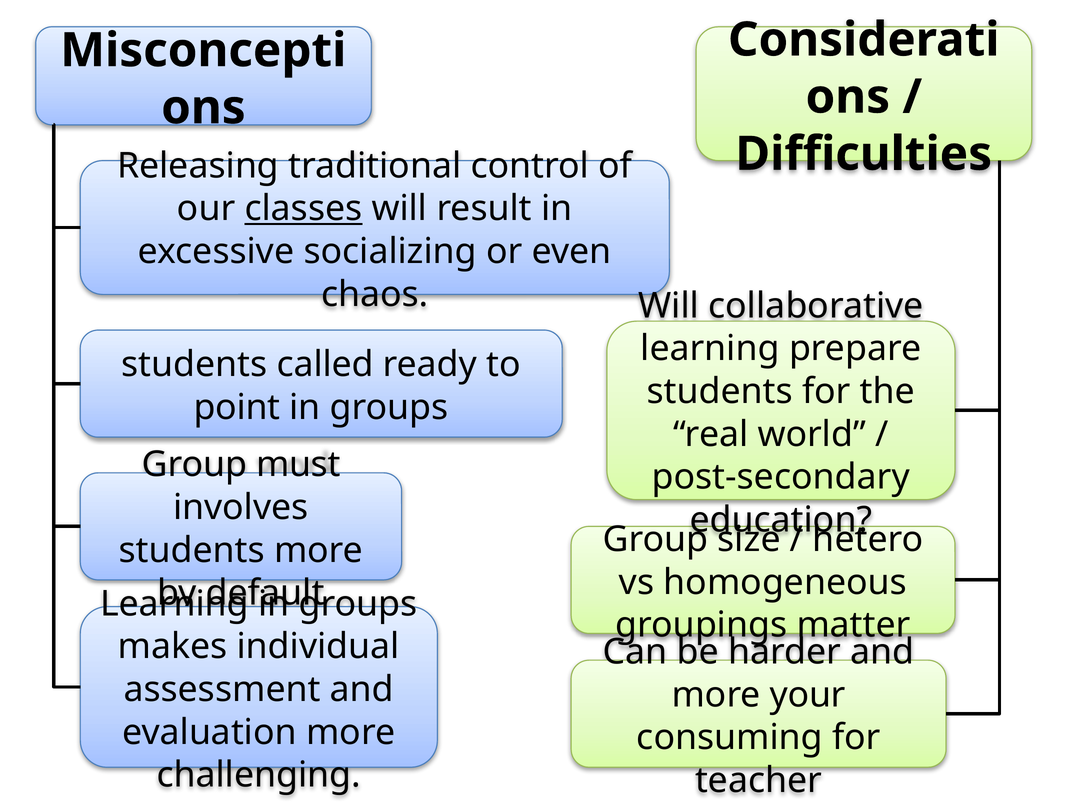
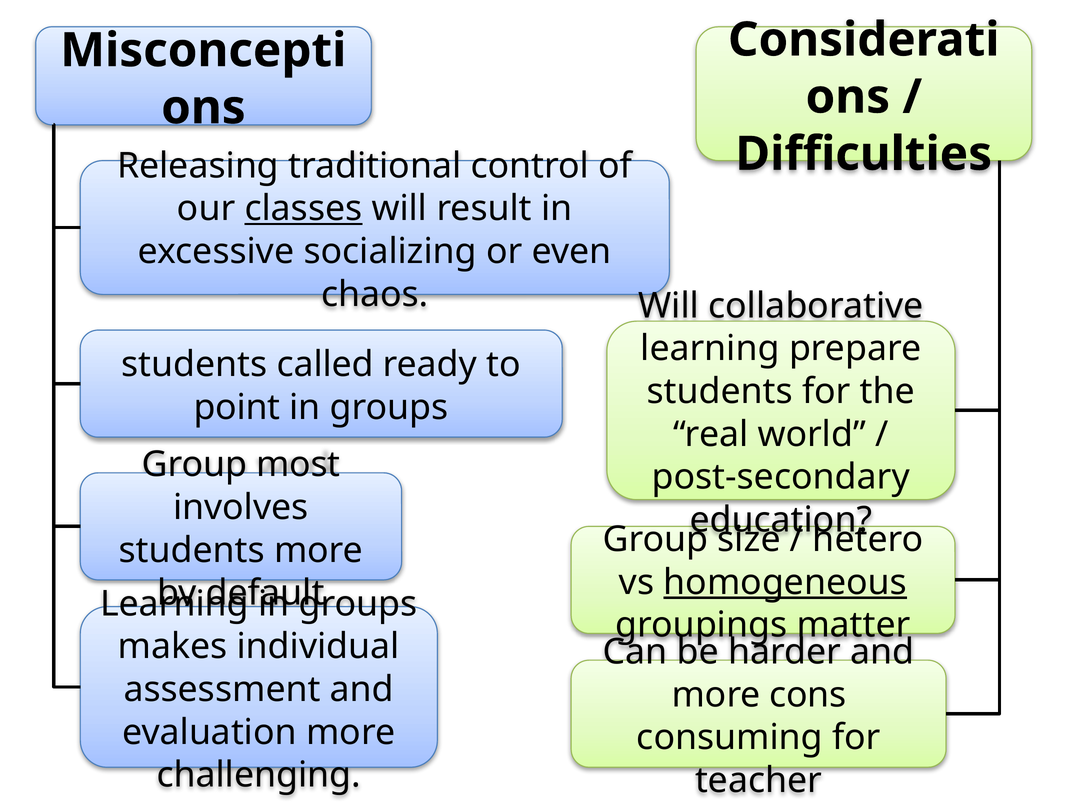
must: must -> most
homogeneous underline: none -> present
your: your -> cons
